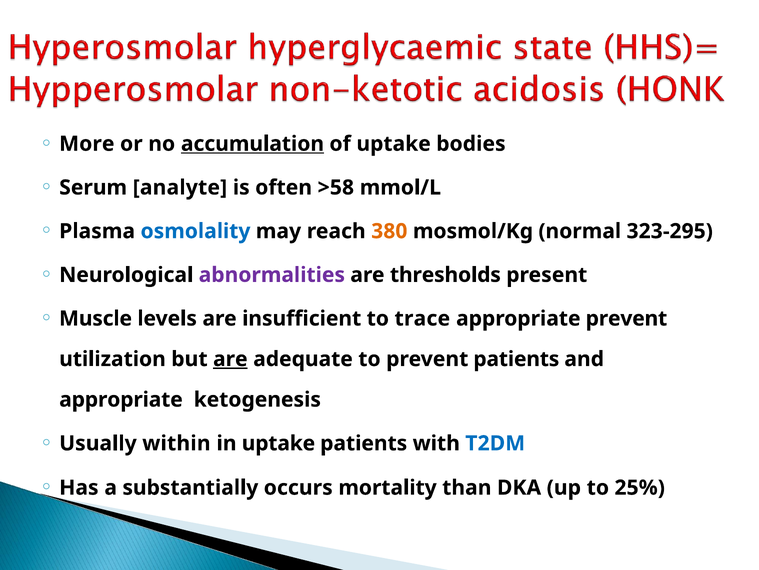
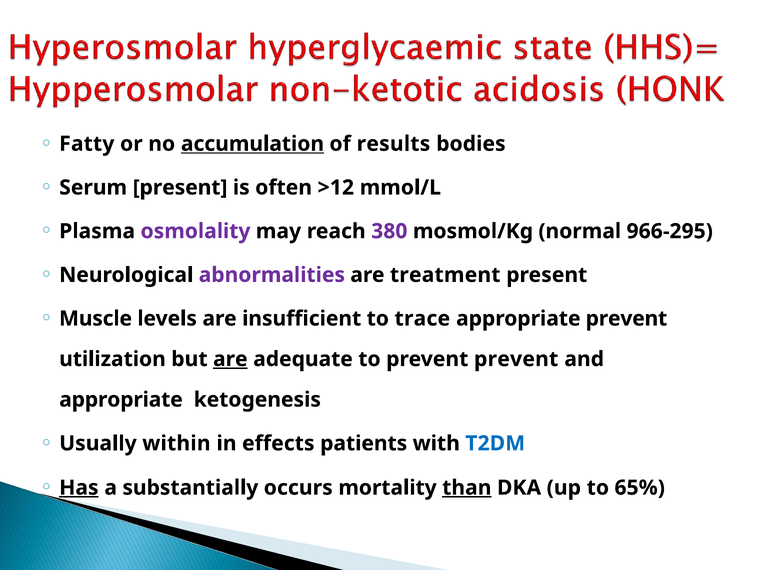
More: More -> Fatty
of uptake: uptake -> results
Serum analyte: analyte -> present
>58: >58 -> >12
osmolality colour: blue -> purple
380 colour: orange -> purple
323-295: 323-295 -> 966-295
thresholds: thresholds -> treatment
prevent patients: patients -> prevent
in uptake: uptake -> effects
Has underline: none -> present
than underline: none -> present
25%: 25% -> 65%
